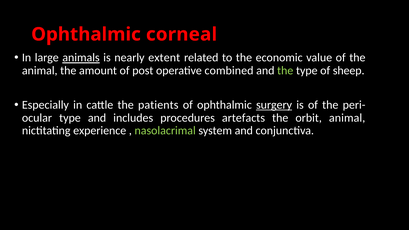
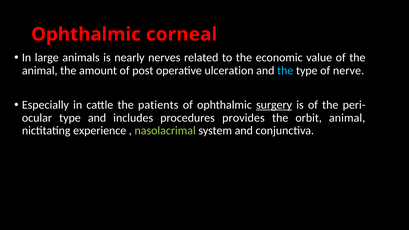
animals underline: present -> none
extent: extent -> nerves
combined: combined -> ulceration
the at (285, 71) colour: light green -> light blue
sheep: sheep -> nerve
artefacts: artefacts -> provides
